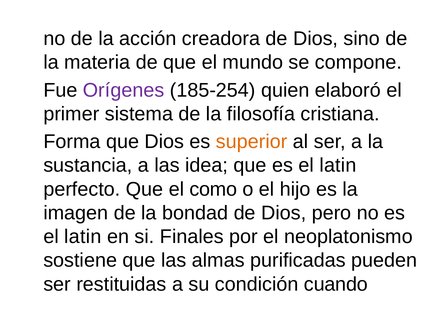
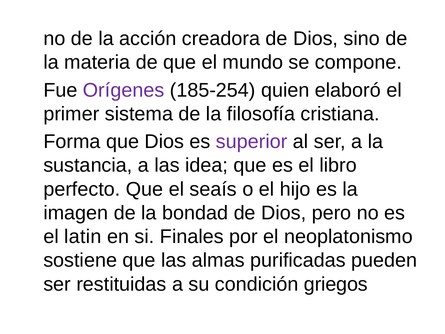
superior colour: orange -> purple
que es el latin: latin -> libro
como: como -> seaís
cuando: cuando -> griegos
